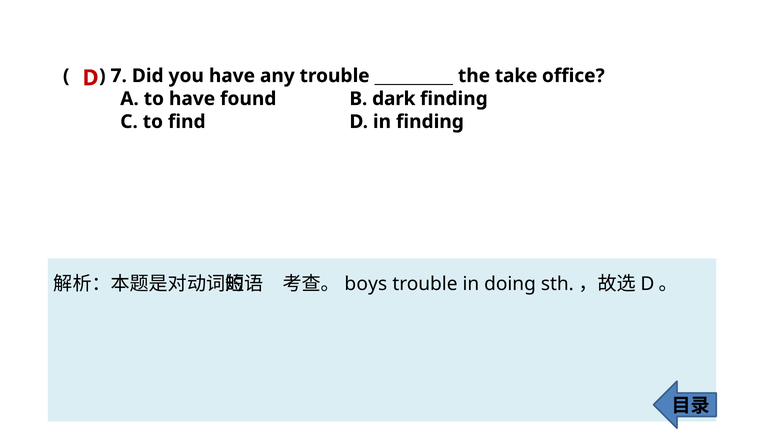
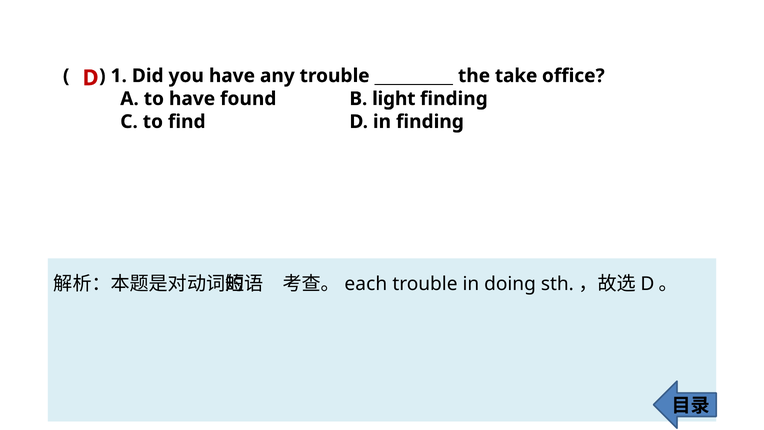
7: 7 -> 1
dark: dark -> light
boys: boys -> each
